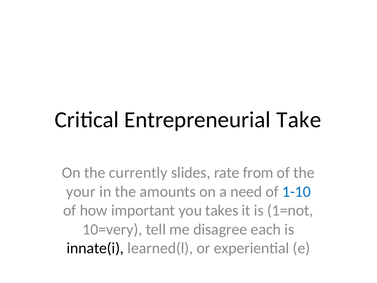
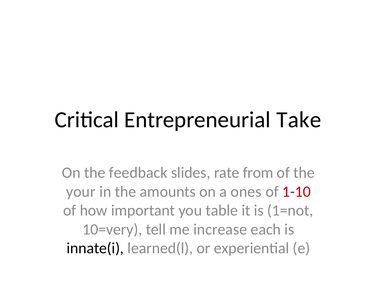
currently: currently -> feedback
need: need -> ones
1-10 colour: blue -> red
takes: takes -> table
disagree: disagree -> increase
